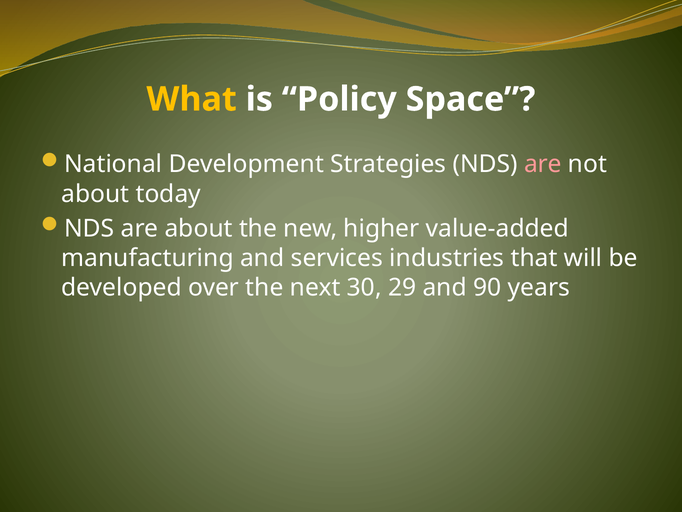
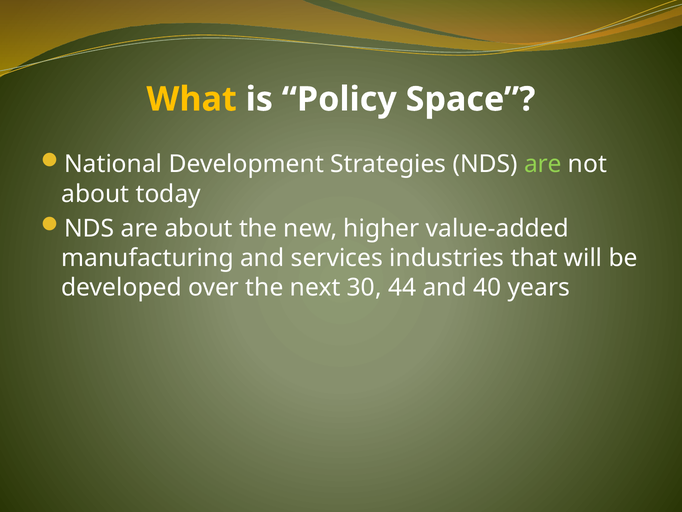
are at (543, 164) colour: pink -> light green
29: 29 -> 44
90: 90 -> 40
